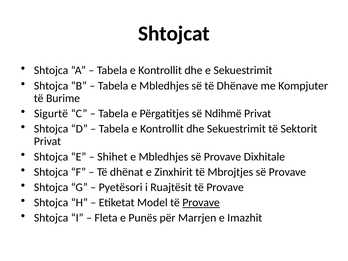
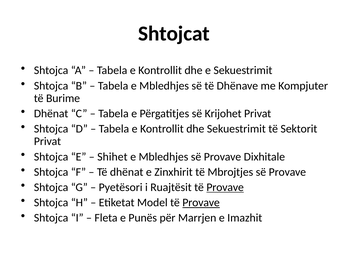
Sigurtë at (51, 114): Sigurtë -> Dhënat
Ndihmë: Ndihmë -> Krijohet
Provave at (225, 187) underline: none -> present
